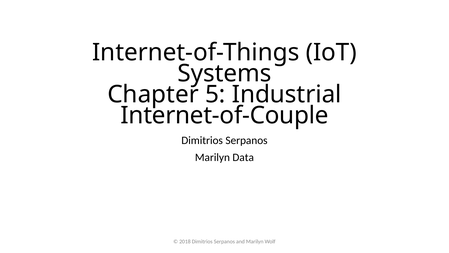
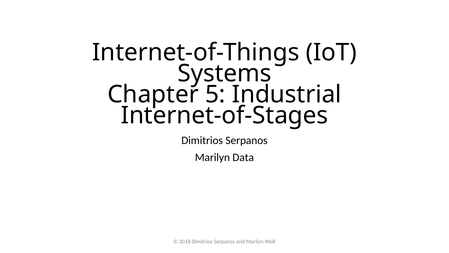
Internet-of-Couple: Internet-of-Couple -> Internet-of-Stages
